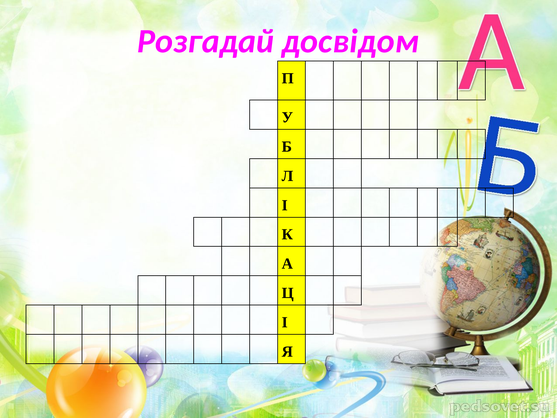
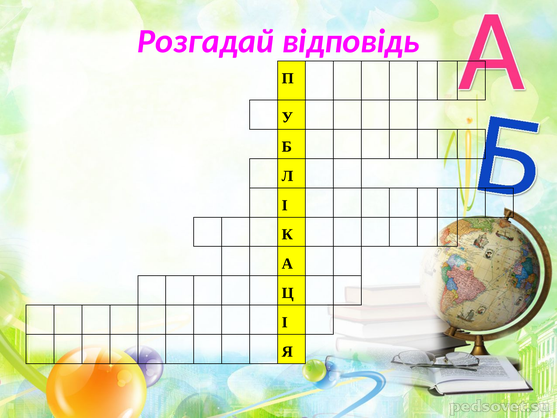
досвідом: досвідом -> відповідь
